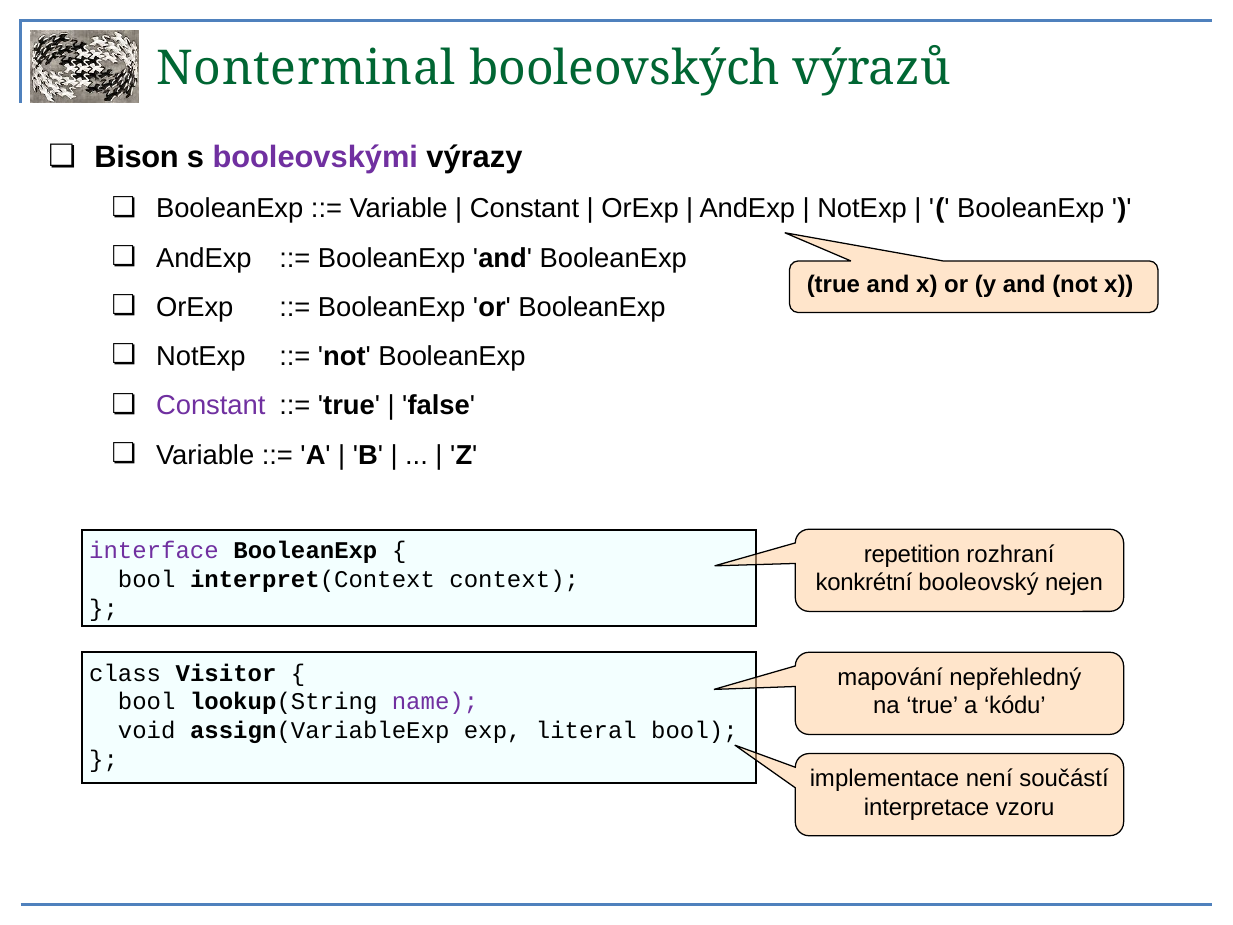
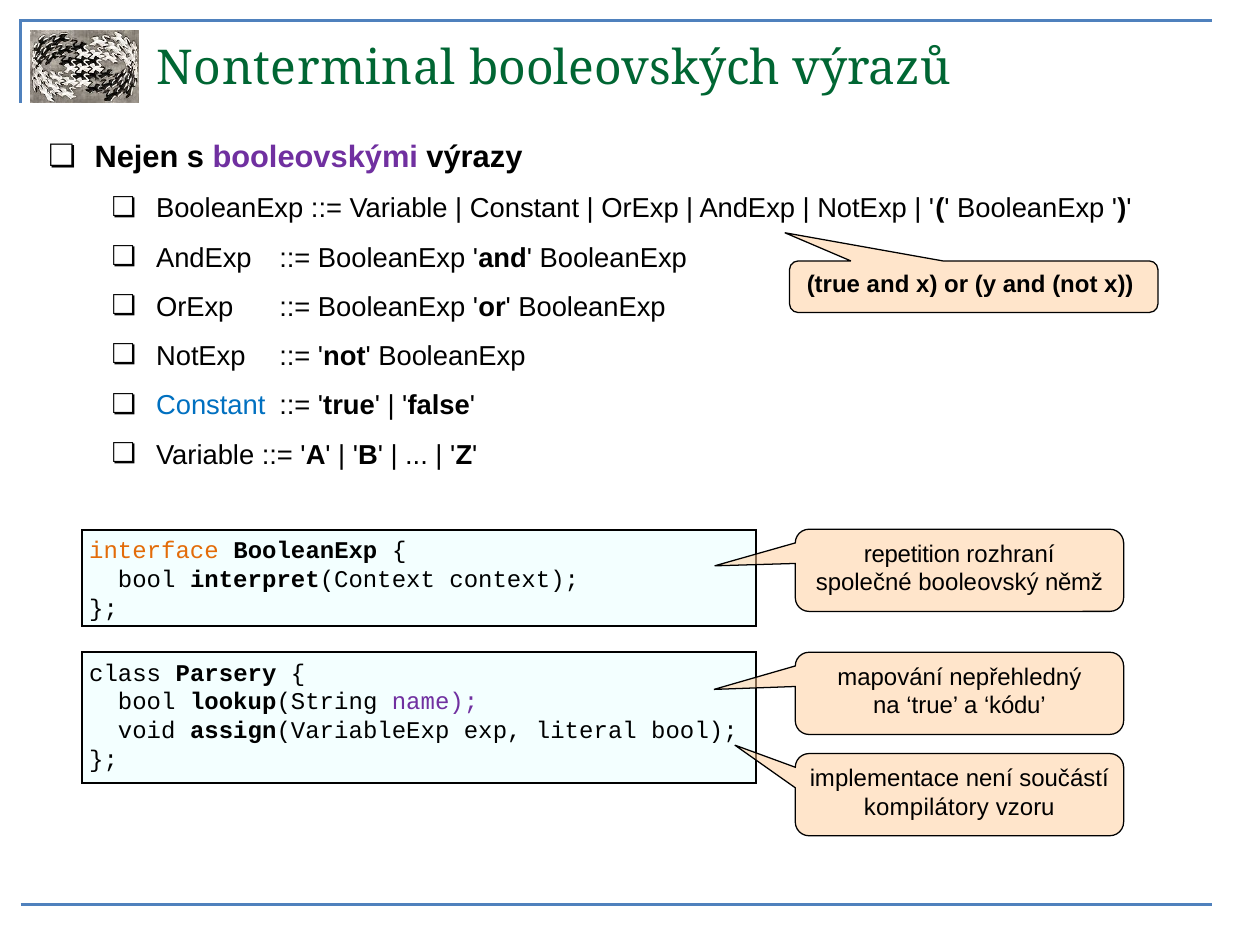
Bison: Bison -> Nejen
Constant at (211, 406) colour: purple -> blue
interface colour: purple -> orange
konkrétní: konkrétní -> společné
nejen: nejen -> němž
Visitor: Visitor -> Parsery
interpretace: interpretace -> kompilátory
